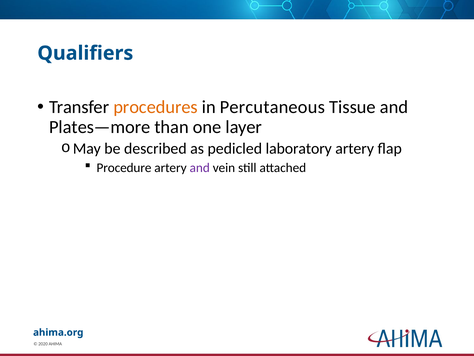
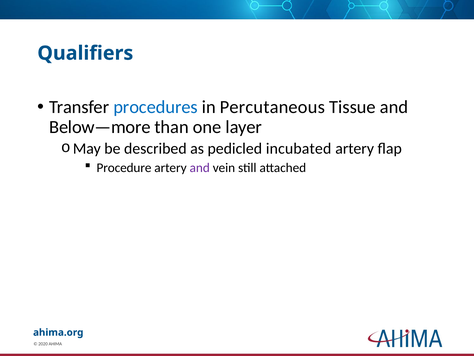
procedures colour: orange -> blue
Plates—more: Plates—more -> Below—more
laboratory: laboratory -> incubated
